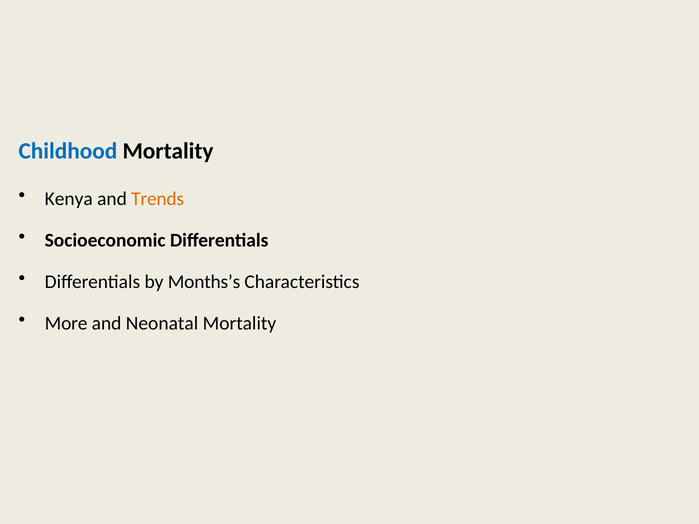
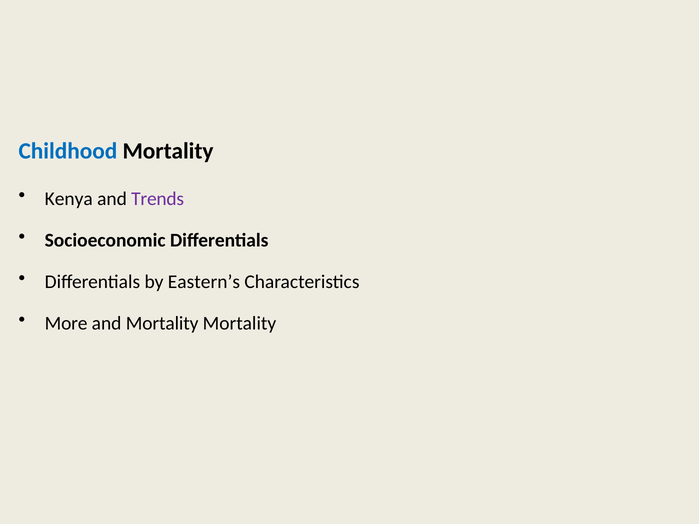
Trends colour: orange -> purple
Months’s: Months’s -> Eastern’s
and Neonatal: Neonatal -> Mortality
